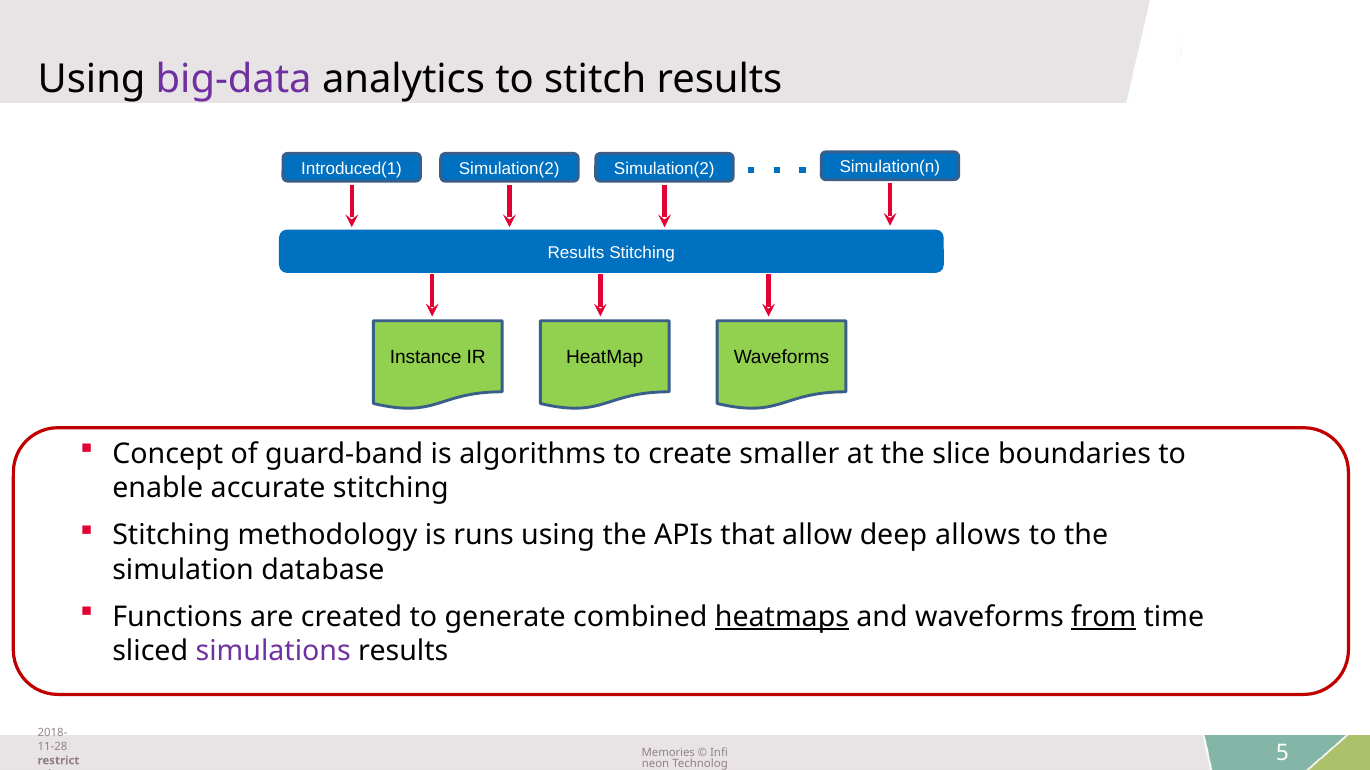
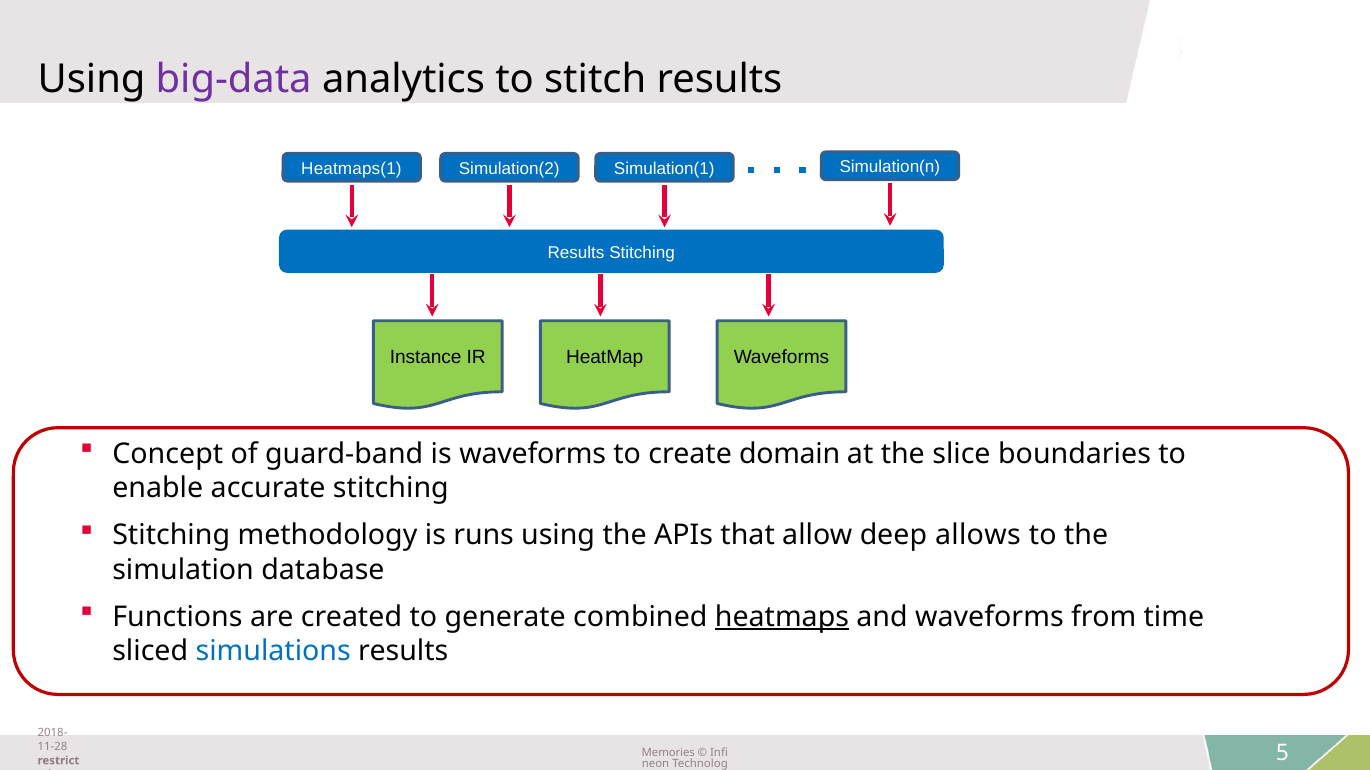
Introduced(1: Introduced(1 -> Heatmaps(1
Simulation(2 Simulation(2: Simulation(2 -> Simulation(1
is algorithms: algorithms -> waveforms
smaller: smaller -> domain
from underline: present -> none
simulations colour: purple -> blue
